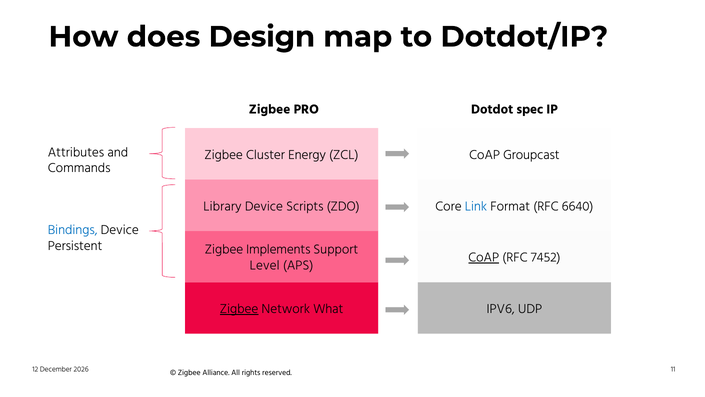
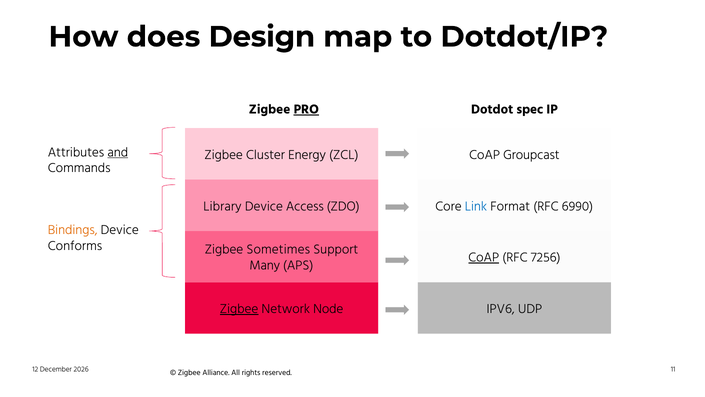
PRO underline: none -> present
and underline: none -> present
Scripts: Scripts -> Access
6640: 6640 -> 6990
Bindings colour: blue -> orange
Persistent: Persistent -> Conforms
Implements: Implements -> Sometimes
7452: 7452 -> 7256
Level: Level -> Many
What: What -> Node
